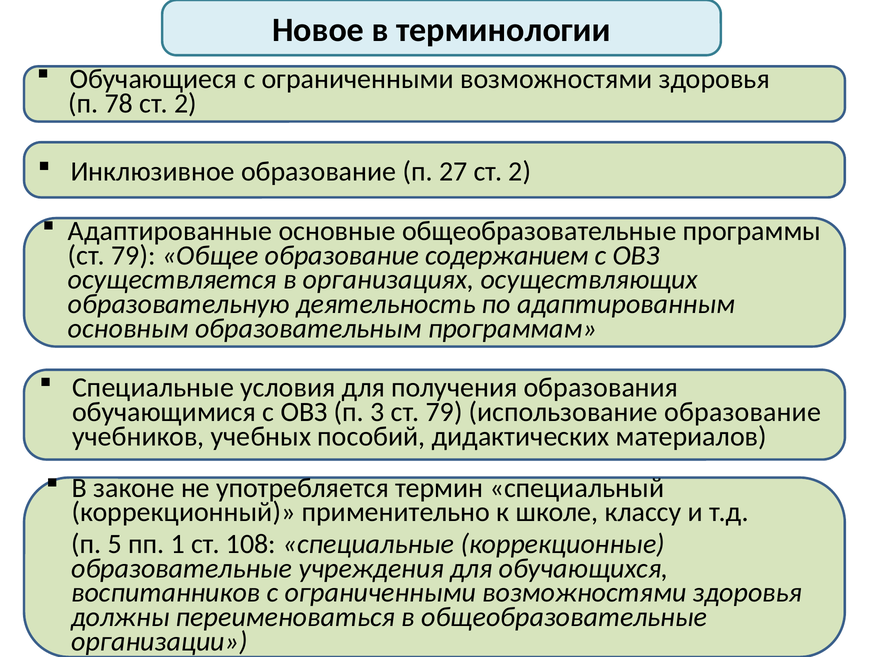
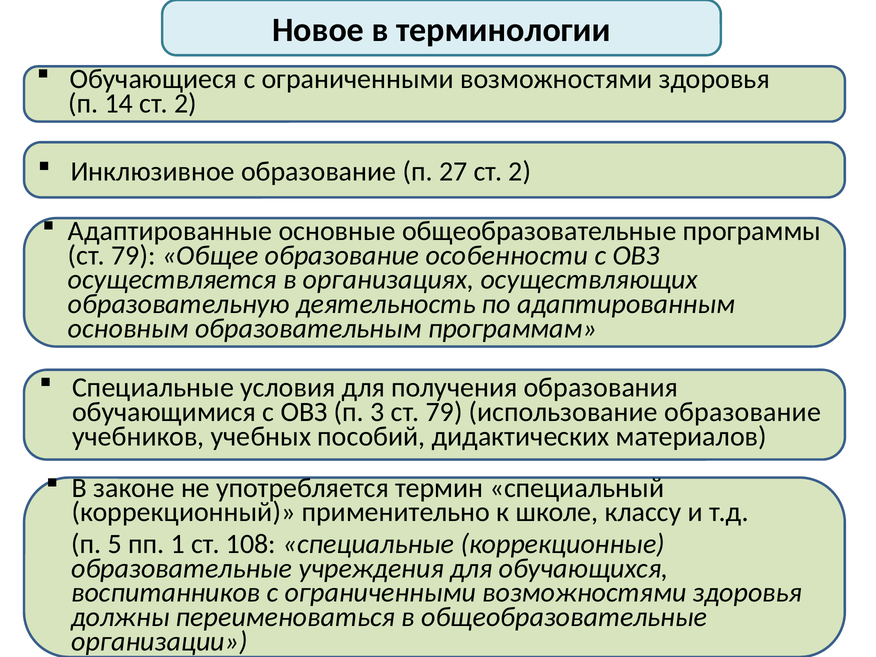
78: 78 -> 14
содержанием: содержанием -> особенности
